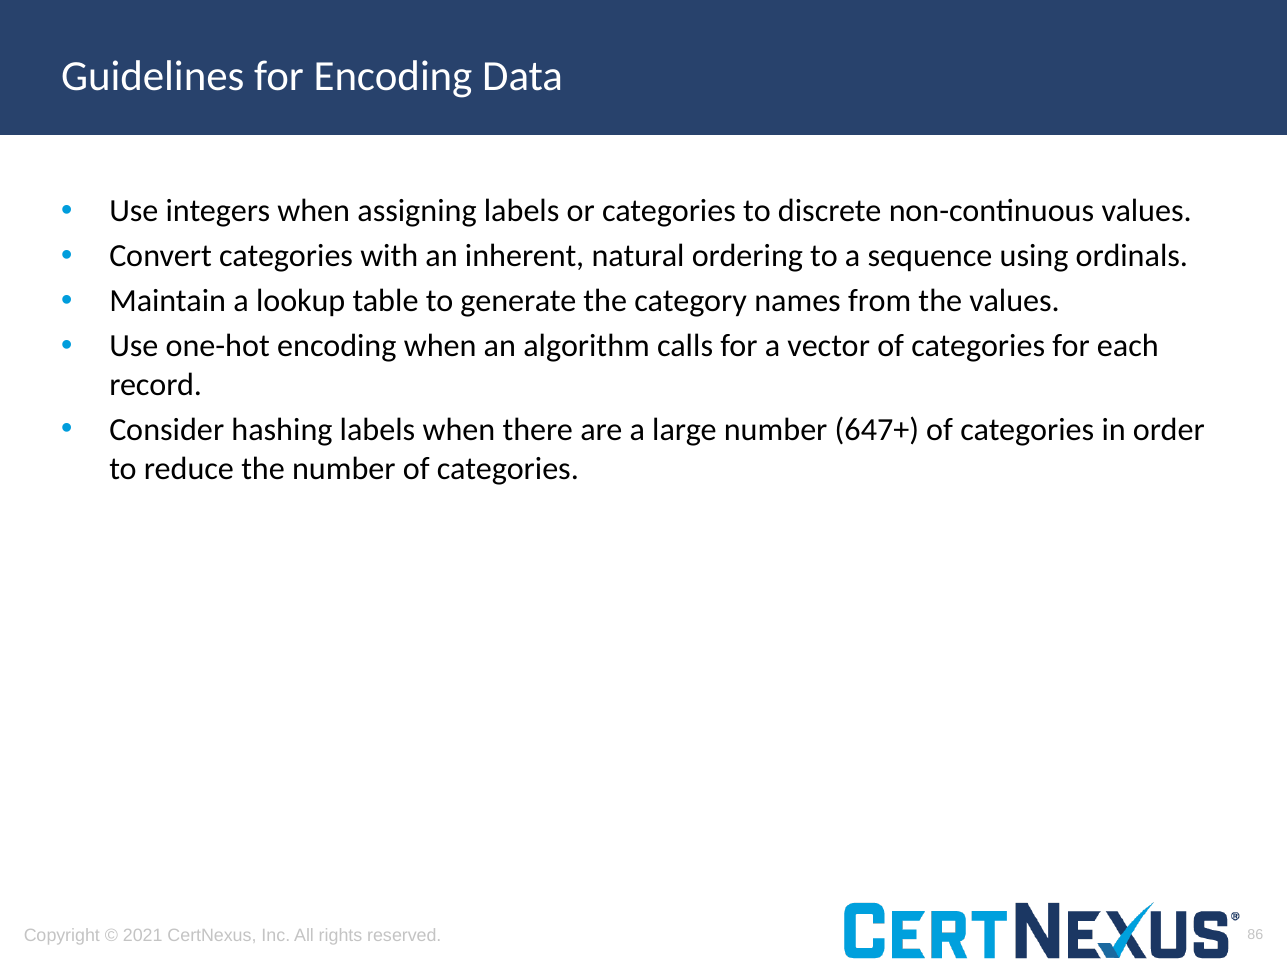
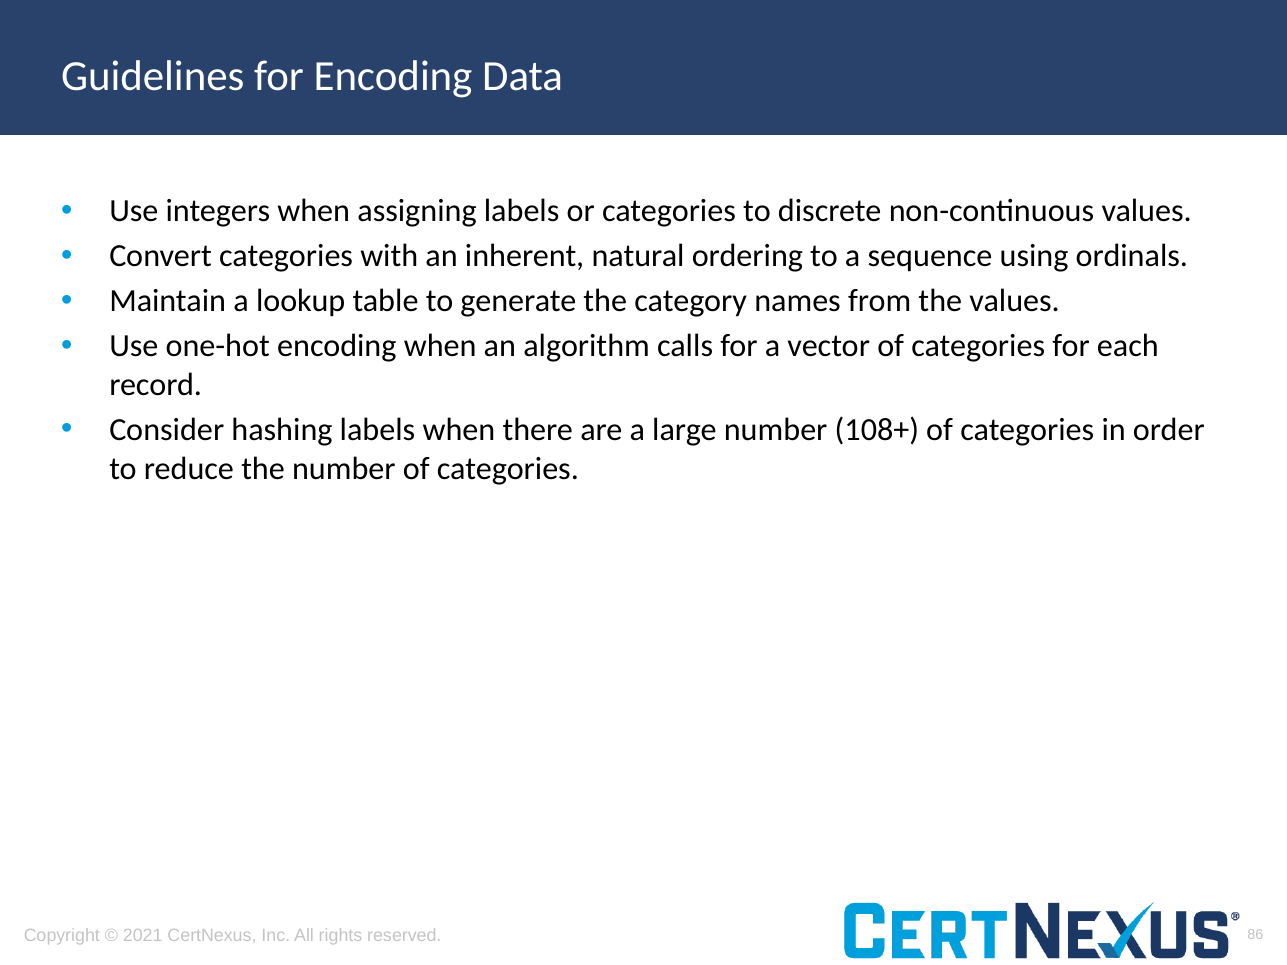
647+: 647+ -> 108+
